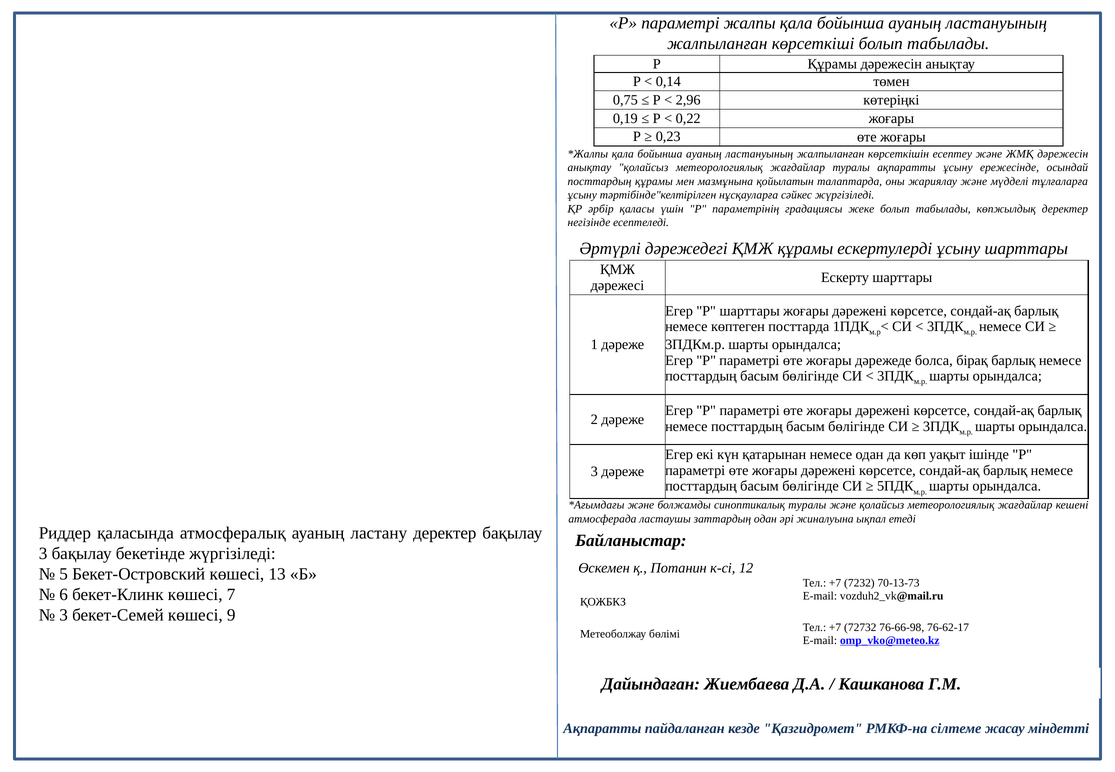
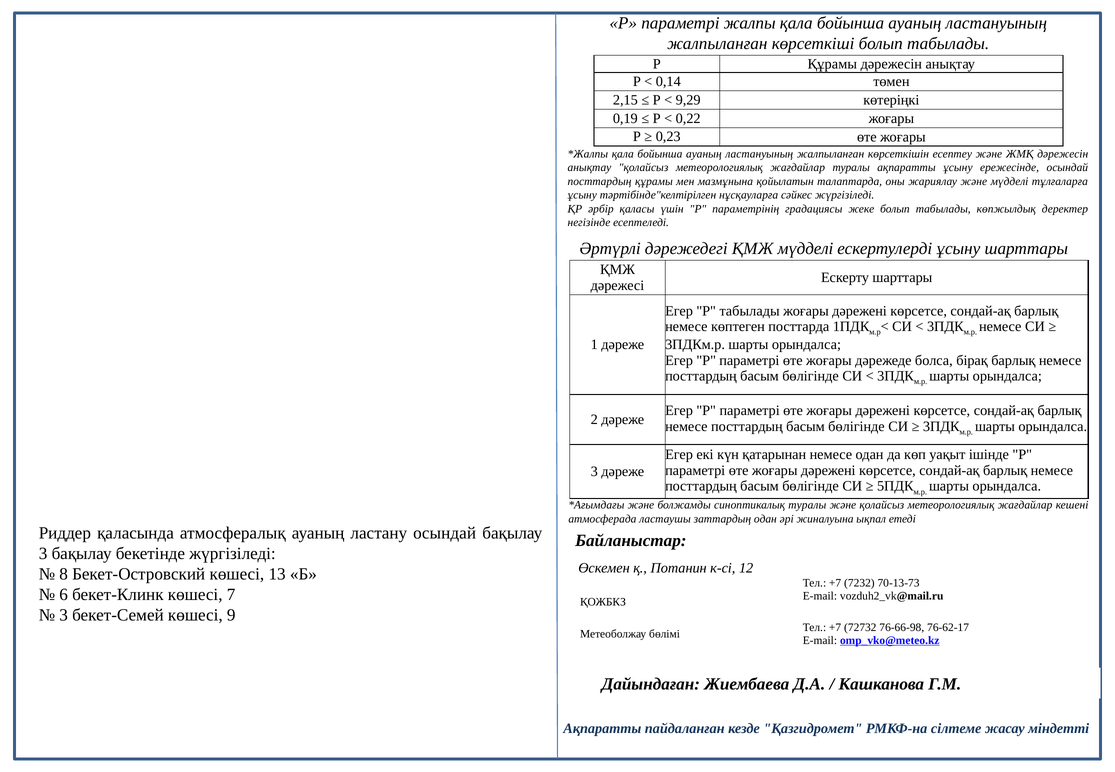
0,75: 0,75 -> 2,15
2,96: 2,96 -> 9,29
ҚМЖ құрамы: құрамы -> мүдделі
Р шарттары: шарттары -> табылады
ластану деректер: деректер -> осындай
5: 5 -> 8
